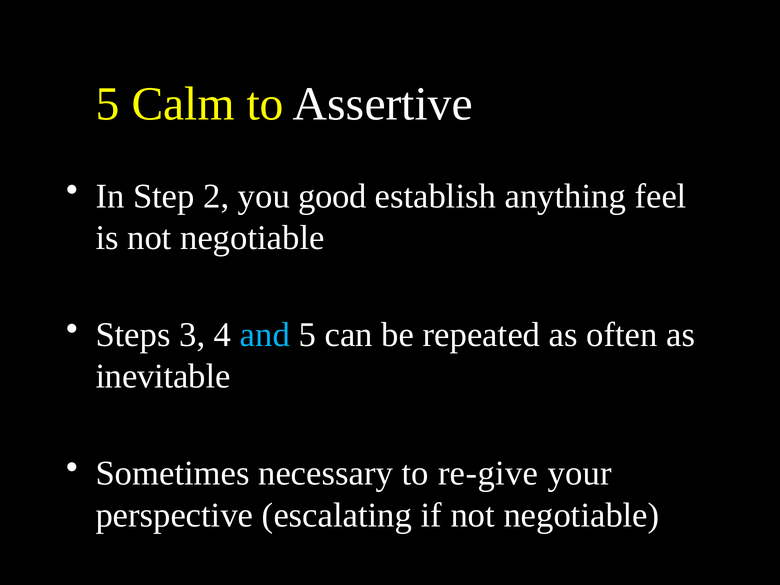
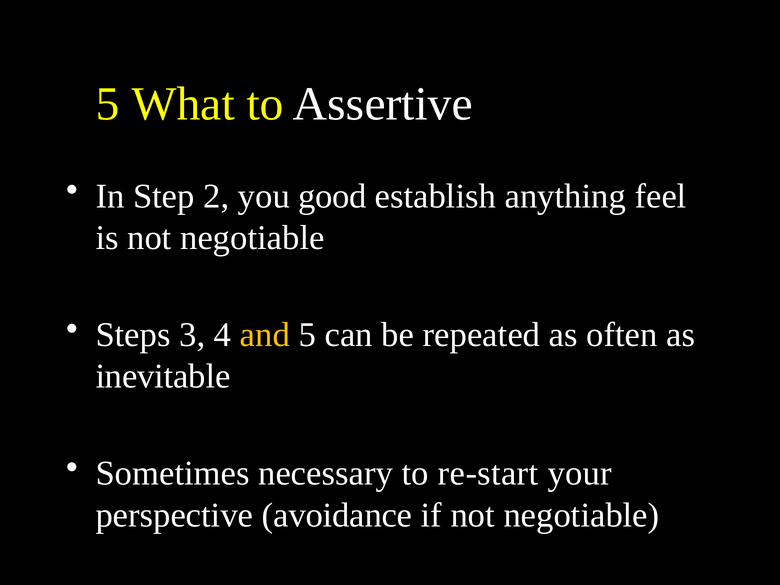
Calm: Calm -> What
and colour: light blue -> yellow
re-give: re-give -> re-start
escalating: escalating -> avoidance
